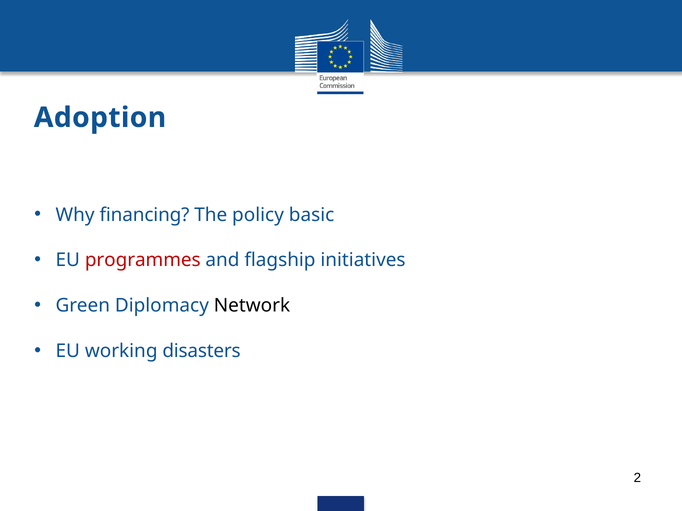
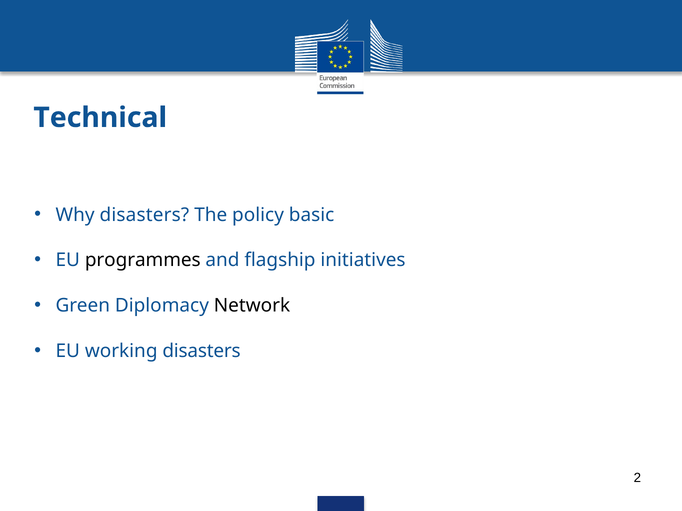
Adoption: Adoption -> Technical
Why financing: financing -> disasters
programmes colour: red -> black
